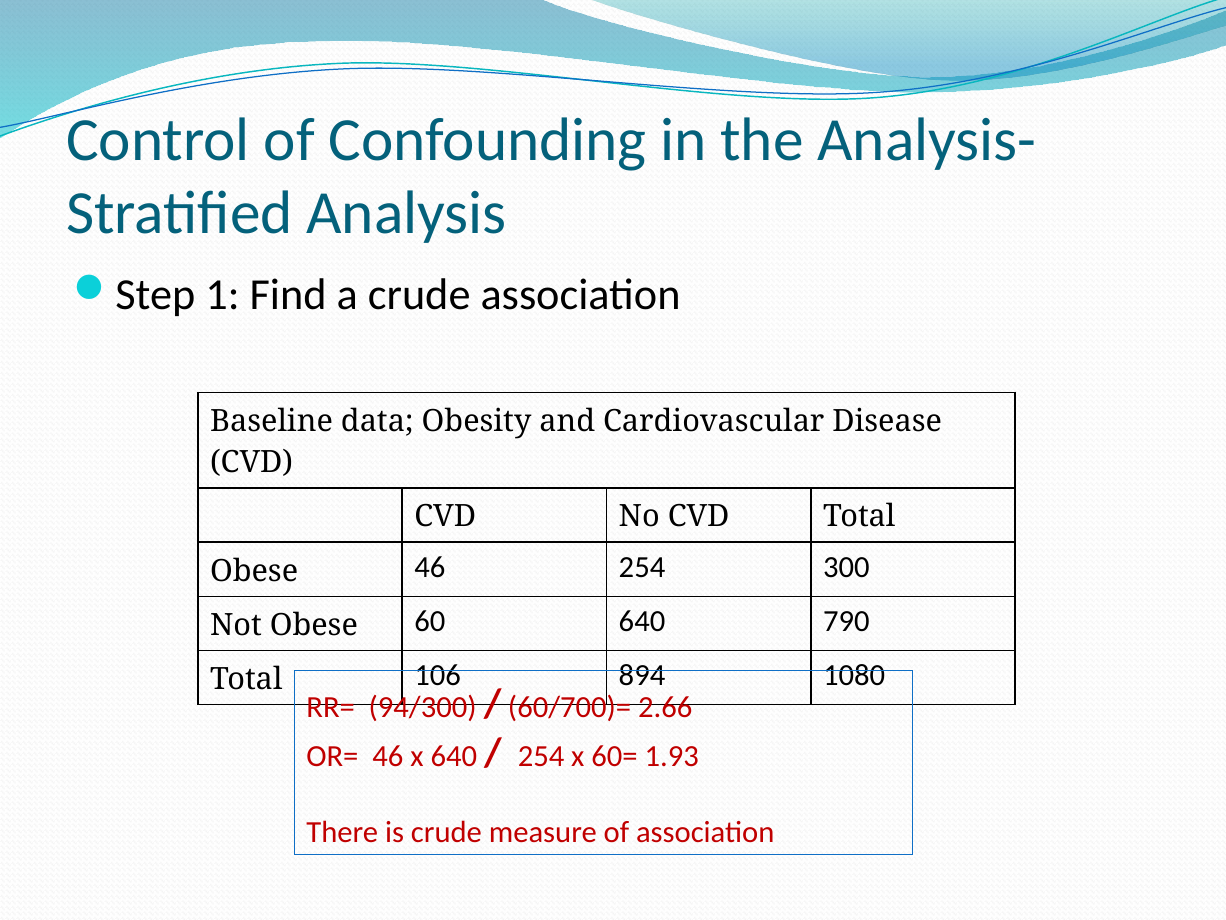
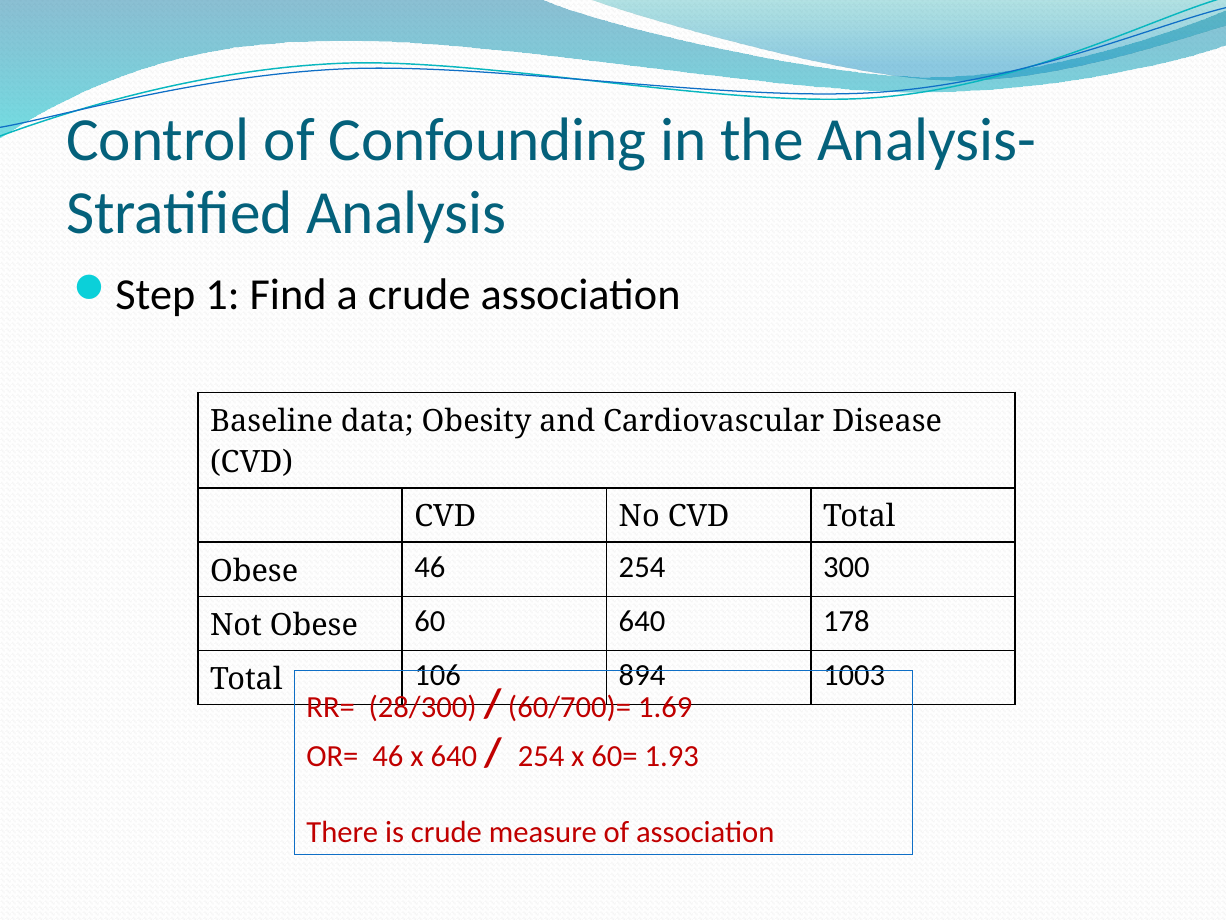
790: 790 -> 178
1080: 1080 -> 1003
94/300: 94/300 -> 28/300
2.66: 2.66 -> 1.69
